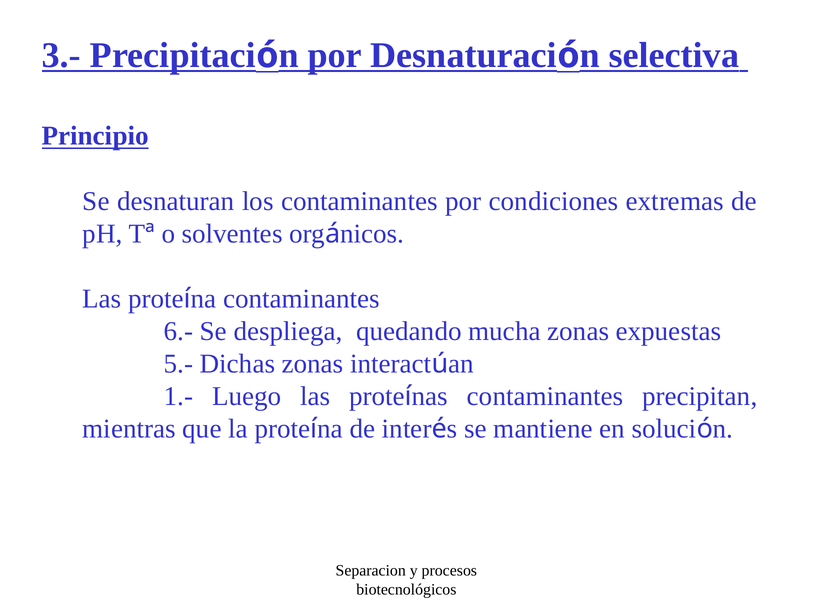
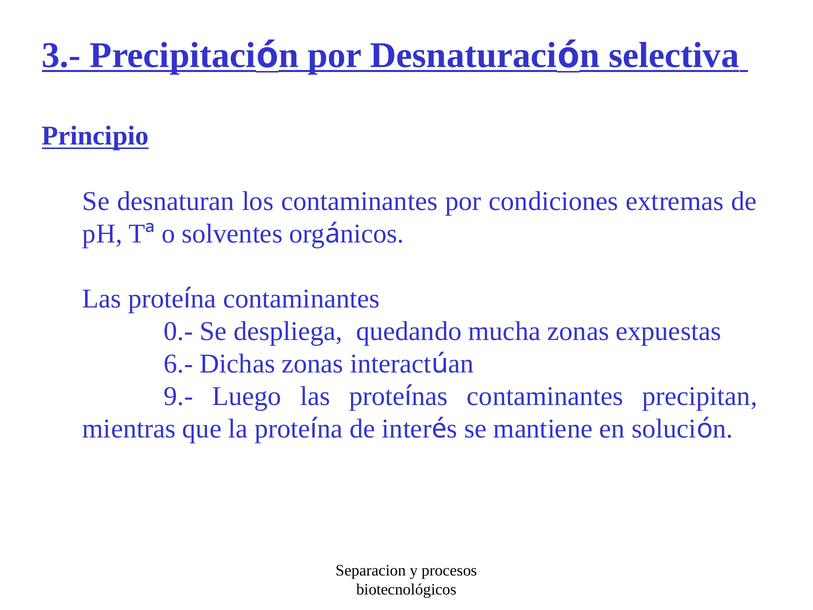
6.-: 6.- -> 0.-
5.-: 5.- -> 6.-
1.-: 1.- -> 9.-
